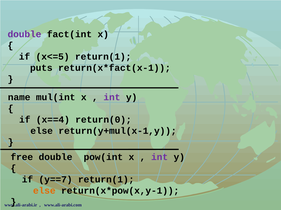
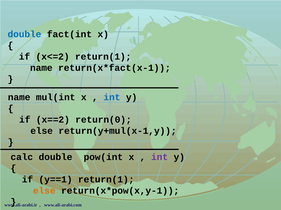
double at (24, 34) colour: purple -> blue
x<=5: x<=5 -> x<=2
puts at (41, 68): puts -> name
int at (112, 98) colour: purple -> blue
x==4: x==4 -> x==2
free: free -> calc
y==7: y==7 -> y==1
